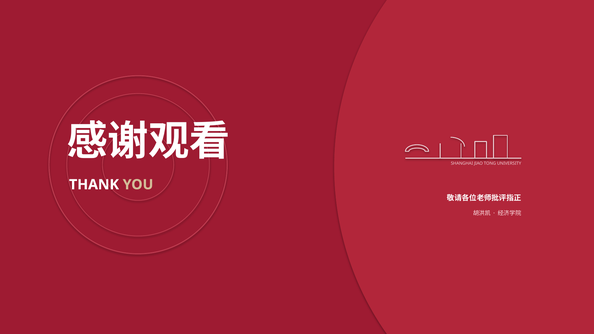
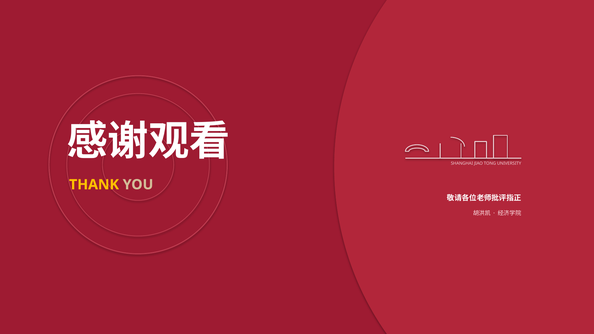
THANK colour: white -> yellow
